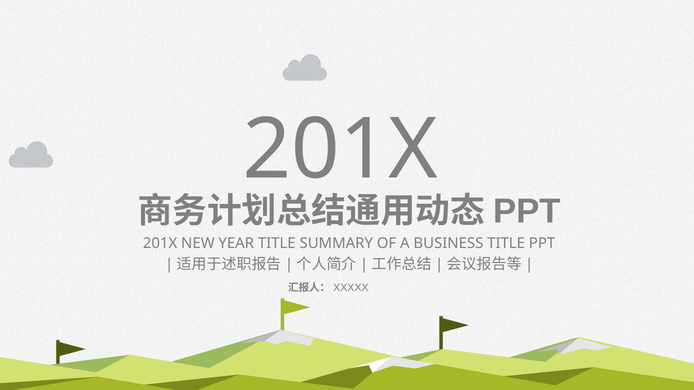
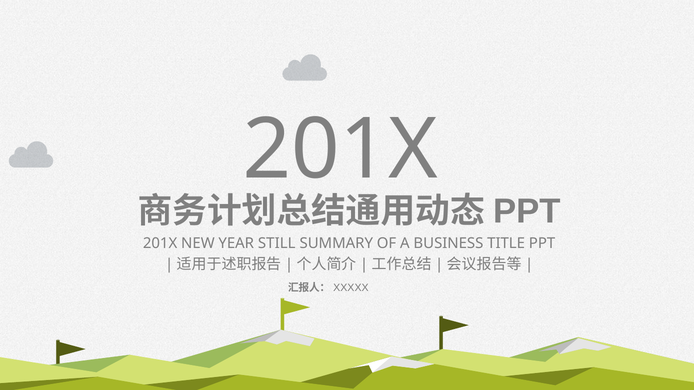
YEAR TITLE: TITLE -> STILL
